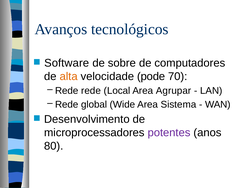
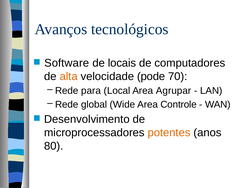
sobre: sobre -> locais
Rede rede: rede -> para
Sistema: Sistema -> Controle
potentes colour: purple -> orange
